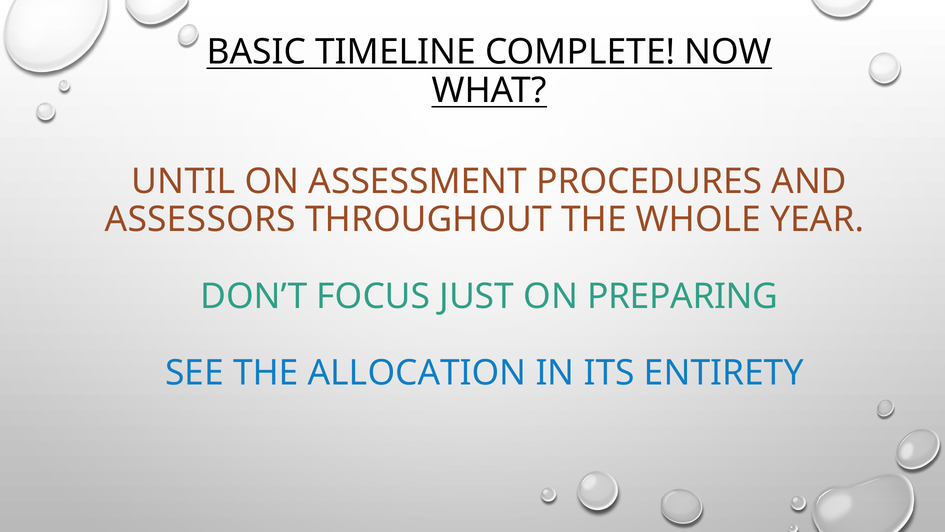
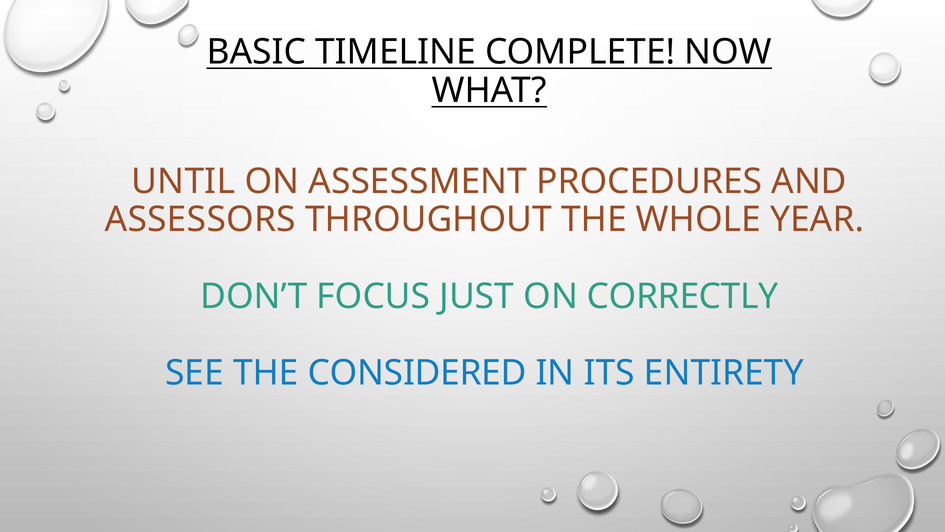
PREPARING: PREPARING -> CORRECTLY
ALLOCATION: ALLOCATION -> CONSIDERED
